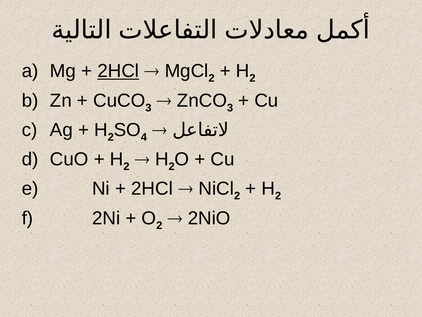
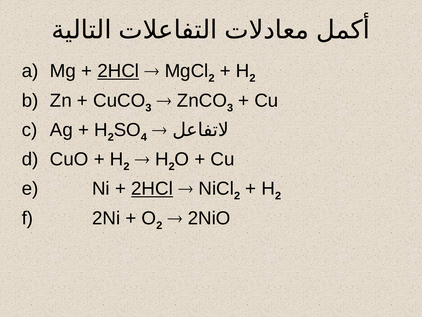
2HCl at (152, 188) underline: none -> present
